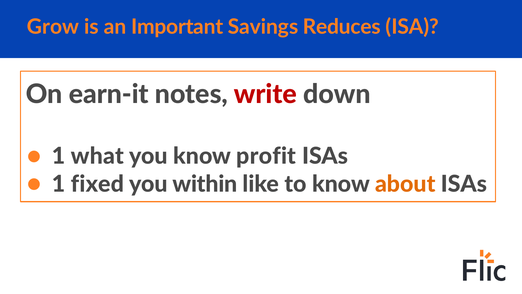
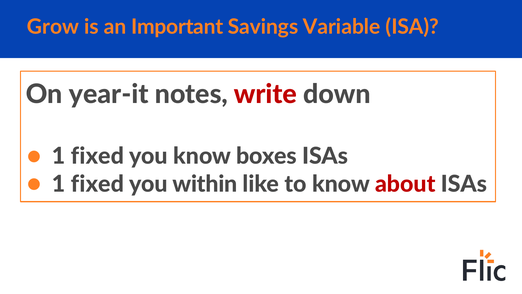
Reduces: Reduces -> Variable
earn-it: earn-it -> year-it
what at (97, 156): what -> fixed
profit: profit -> boxes
about colour: orange -> red
